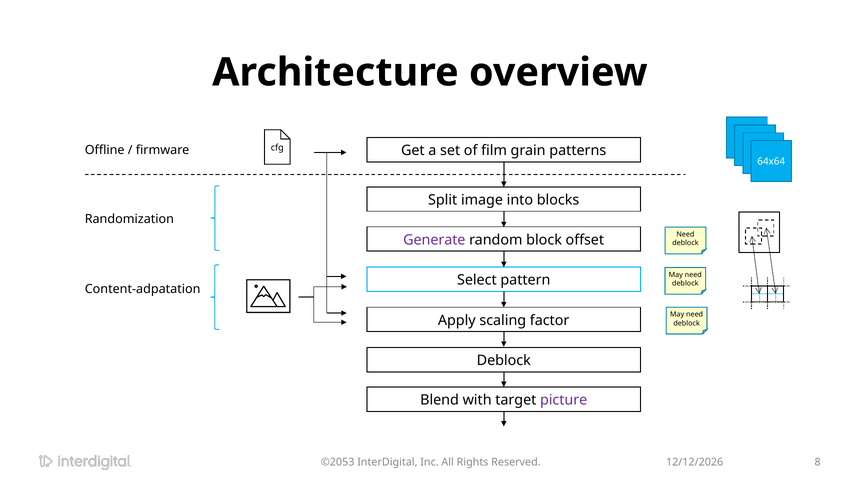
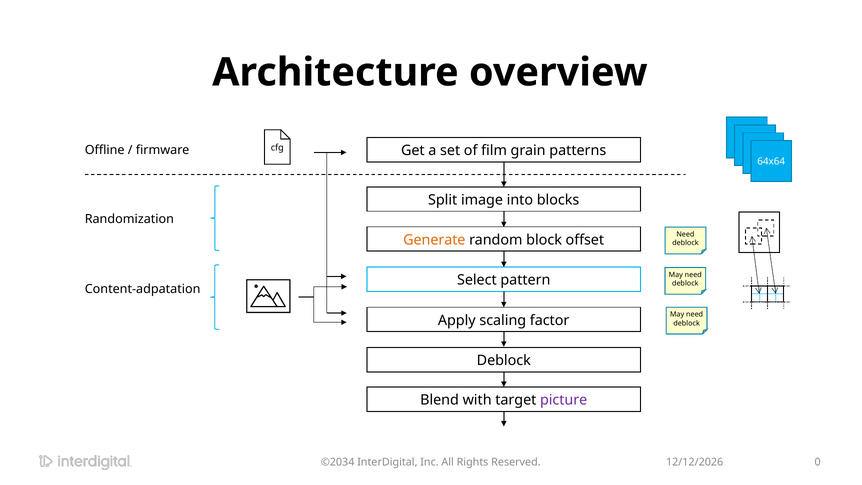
Generate colour: purple -> orange
©2053: ©2053 -> ©2034
8: 8 -> 0
